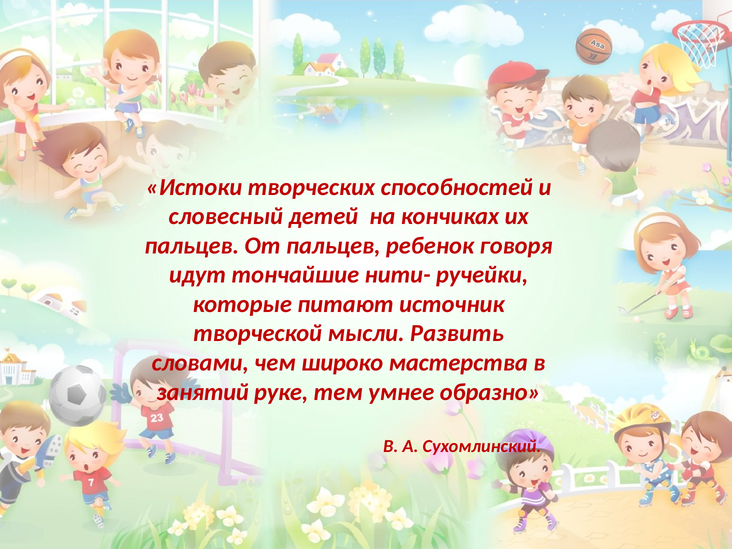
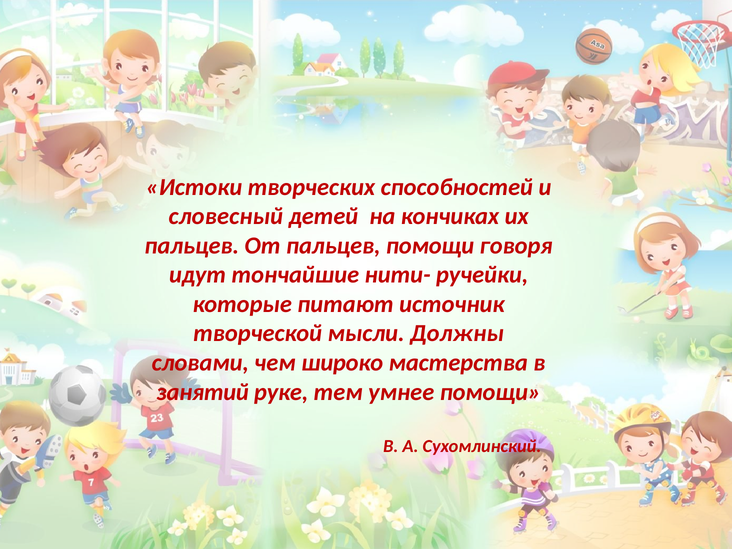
пальцев ребенок: ребенок -> помощи
Развить: Развить -> Должны
умнее образно: образно -> помощи
